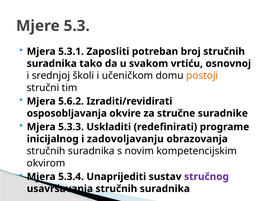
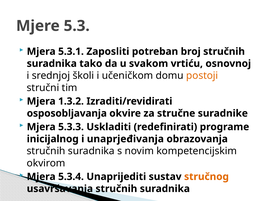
5.6.2: 5.6.2 -> 1.3.2
zadovoljavanju: zadovoljavanju -> unaprjeđivanja
stručnog colour: purple -> orange
